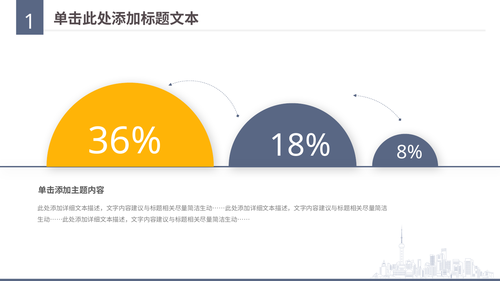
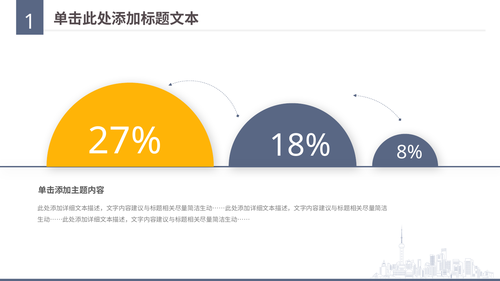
36%: 36% -> 27%
